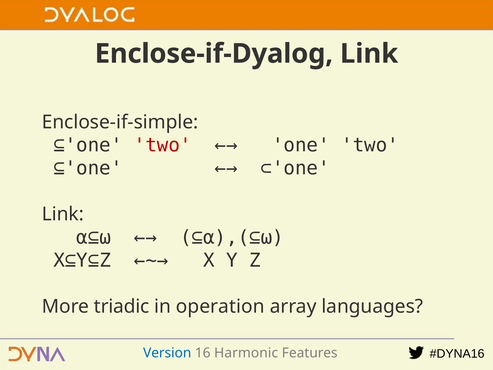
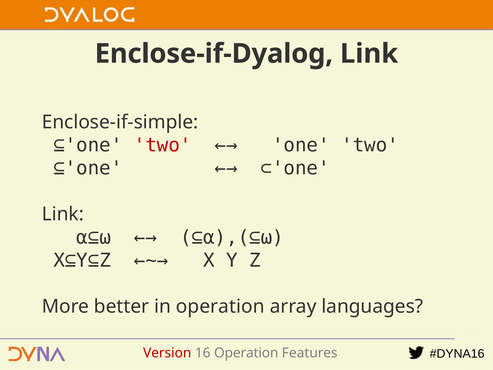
triadic: triadic -> better
Version colour: blue -> red
16 Harmonic: Harmonic -> Operation
